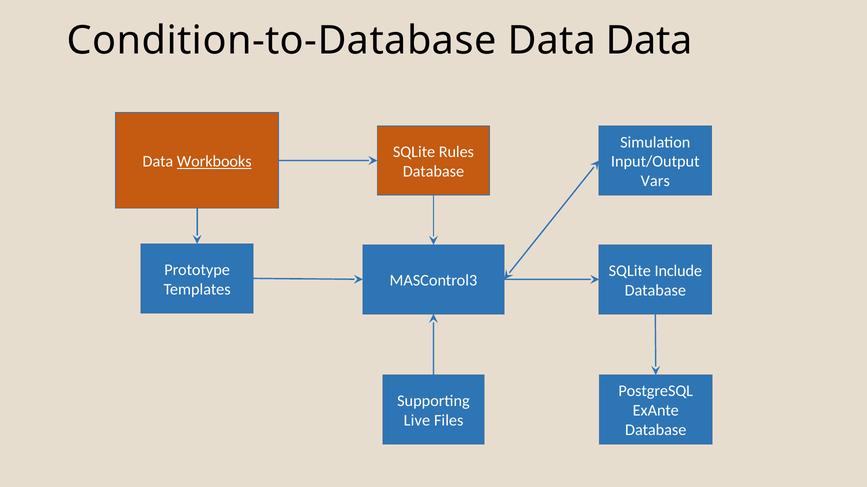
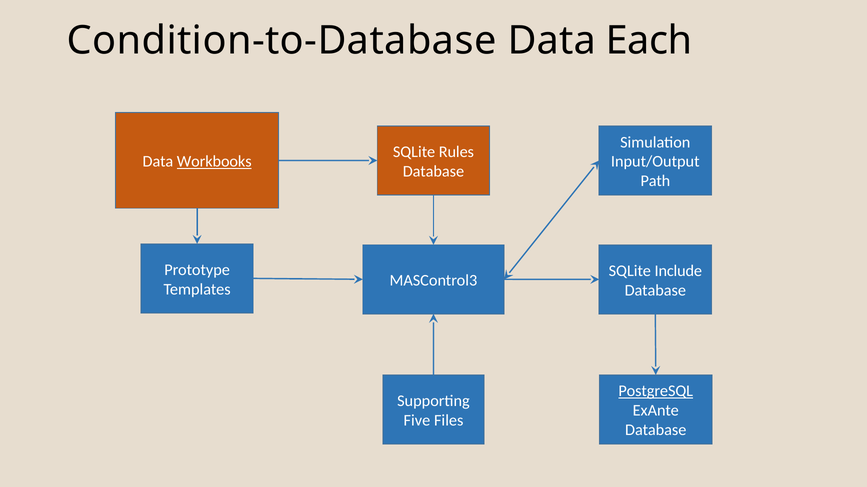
Data at (649, 41): Data -> Each
Vars: Vars -> Path
PostgreSQL underline: none -> present
Live: Live -> Five
